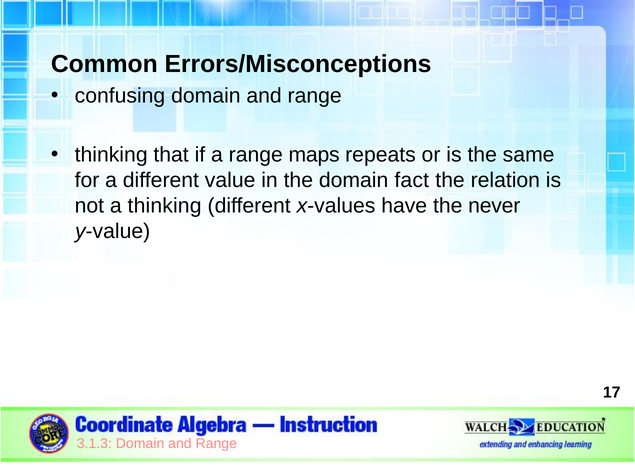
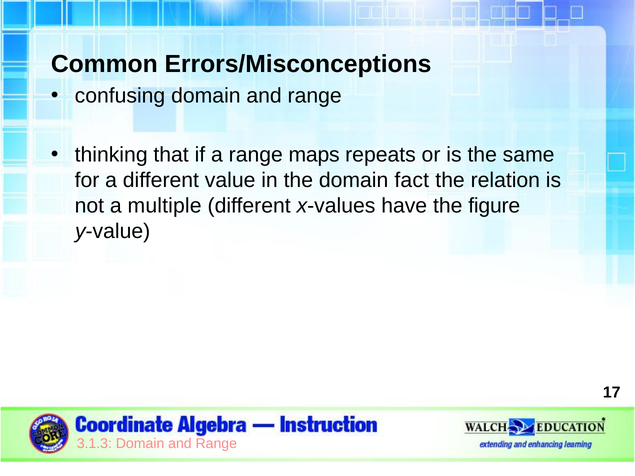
a thinking: thinking -> multiple
never: never -> figure
